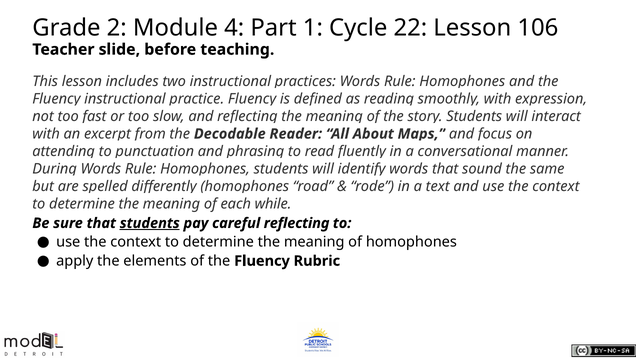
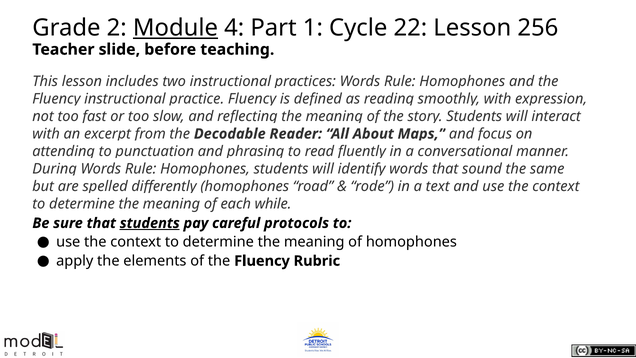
Module underline: none -> present
106: 106 -> 256
careful reflecting: reflecting -> protocols
